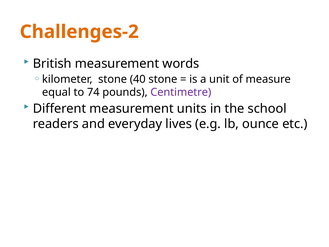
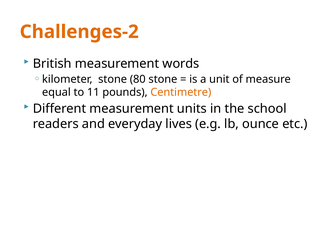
40: 40 -> 80
74: 74 -> 11
Centimetre colour: purple -> orange
